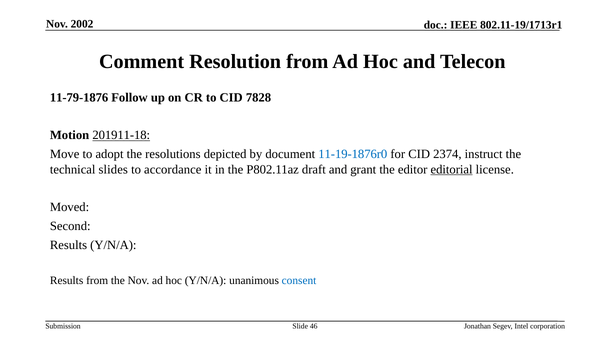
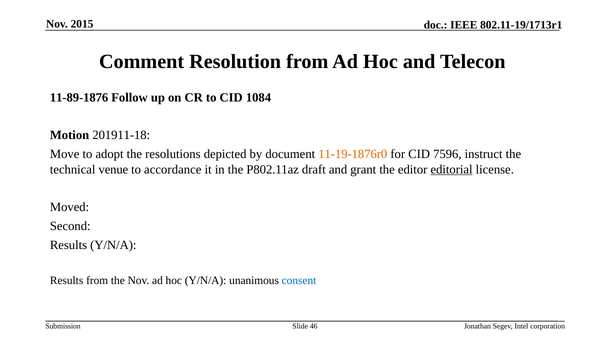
2002: 2002 -> 2015
11-79-1876: 11-79-1876 -> 11-89-1876
7828: 7828 -> 1084
201911-18 underline: present -> none
11-19-1876r0 colour: blue -> orange
2374: 2374 -> 7596
slides: slides -> venue
